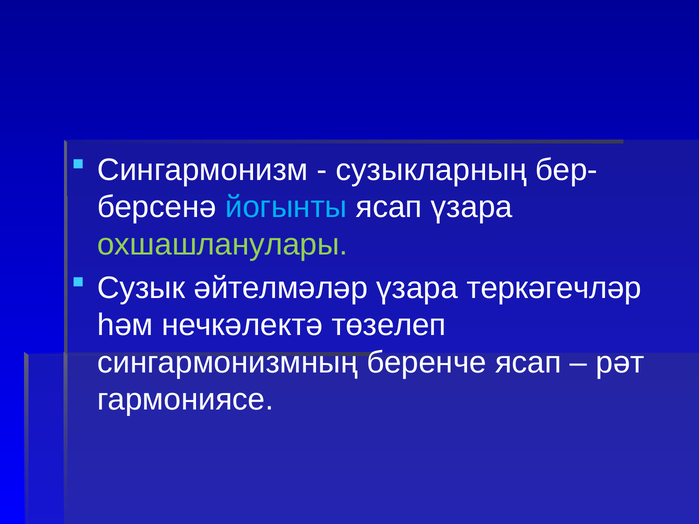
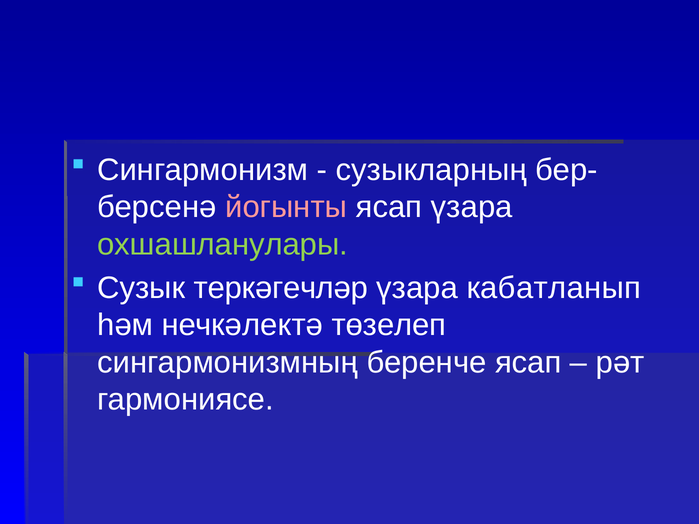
йогынты colour: light blue -> pink
әйтелмәләр: әйтелмәләр -> теркәгечләр
теркәгечләр: теркәгечләр -> кабатланып
